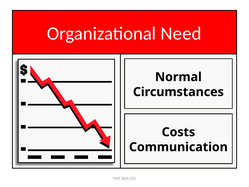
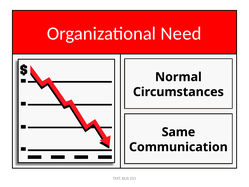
Costs: Costs -> Same
